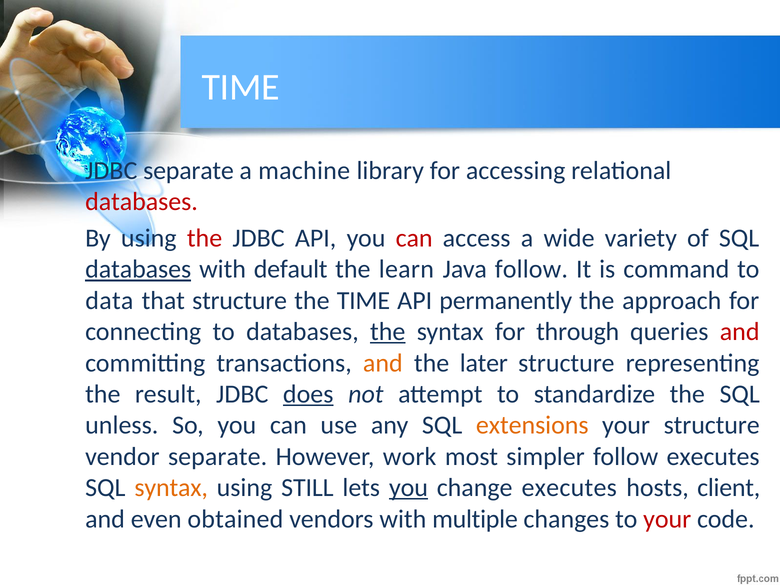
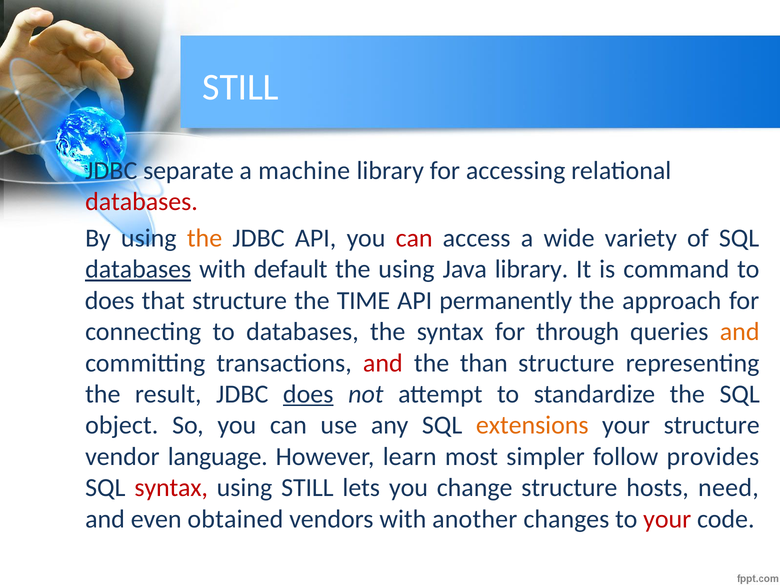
TIME at (241, 87): TIME -> STILL
the at (205, 238) colour: red -> orange
the learn: learn -> using
Java follow: follow -> library
data at (109, 301): data -> does
the at (388, 332) underline: present -> none
and at (740, 332) colour: red -> orange
and at (383, 363) colour: orange -> red
later: later -> than
unless: unless -> object
vendor separate: separate -> language
work: work -> learn
follow executes: executes -> provides
syntax at (171, 488) colour: orange -> red
you at (408, 488) underline: present -> none
change executes: executes -> structure
client: client -> need
multiple: multiple -> another
